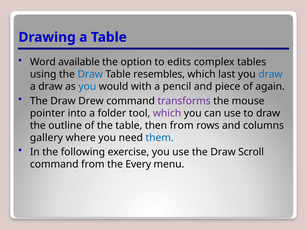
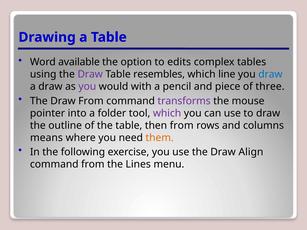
Draw at (90, 74) colour: blue -> purple
last: last -> line
you at (87, 87) colour: blue -> purple
again: again -> three
Draw Drew: Drew -> From
gallery: gallery -> means
them colour: blue -> orange
Scroll: Scroll -> Align
Every: Every -> Lines
